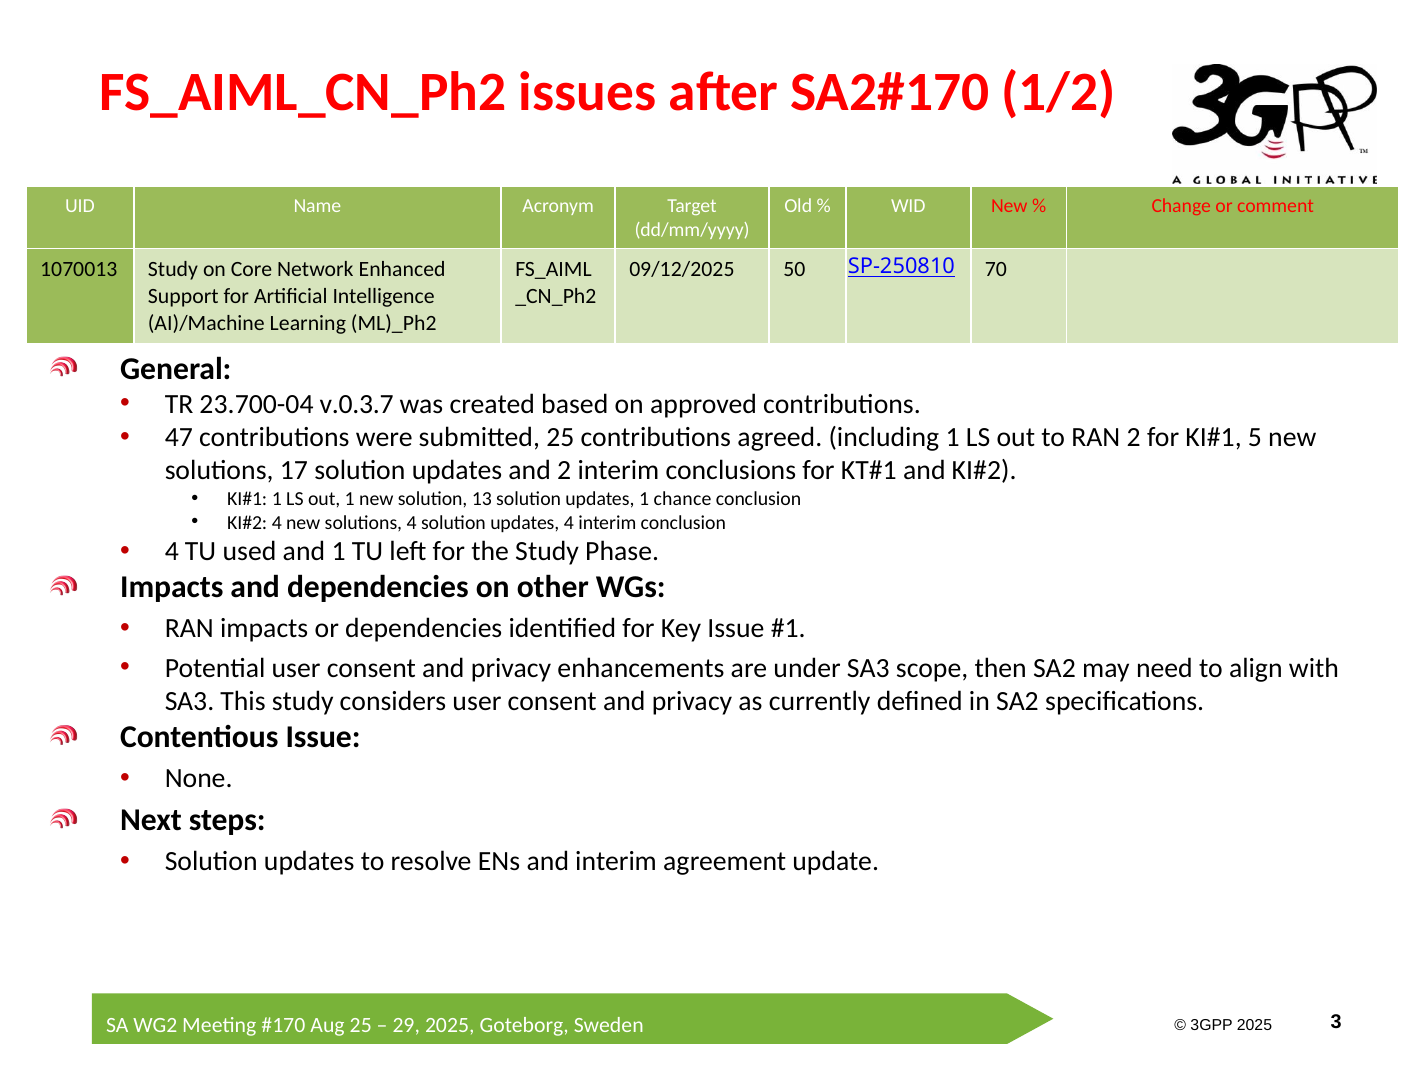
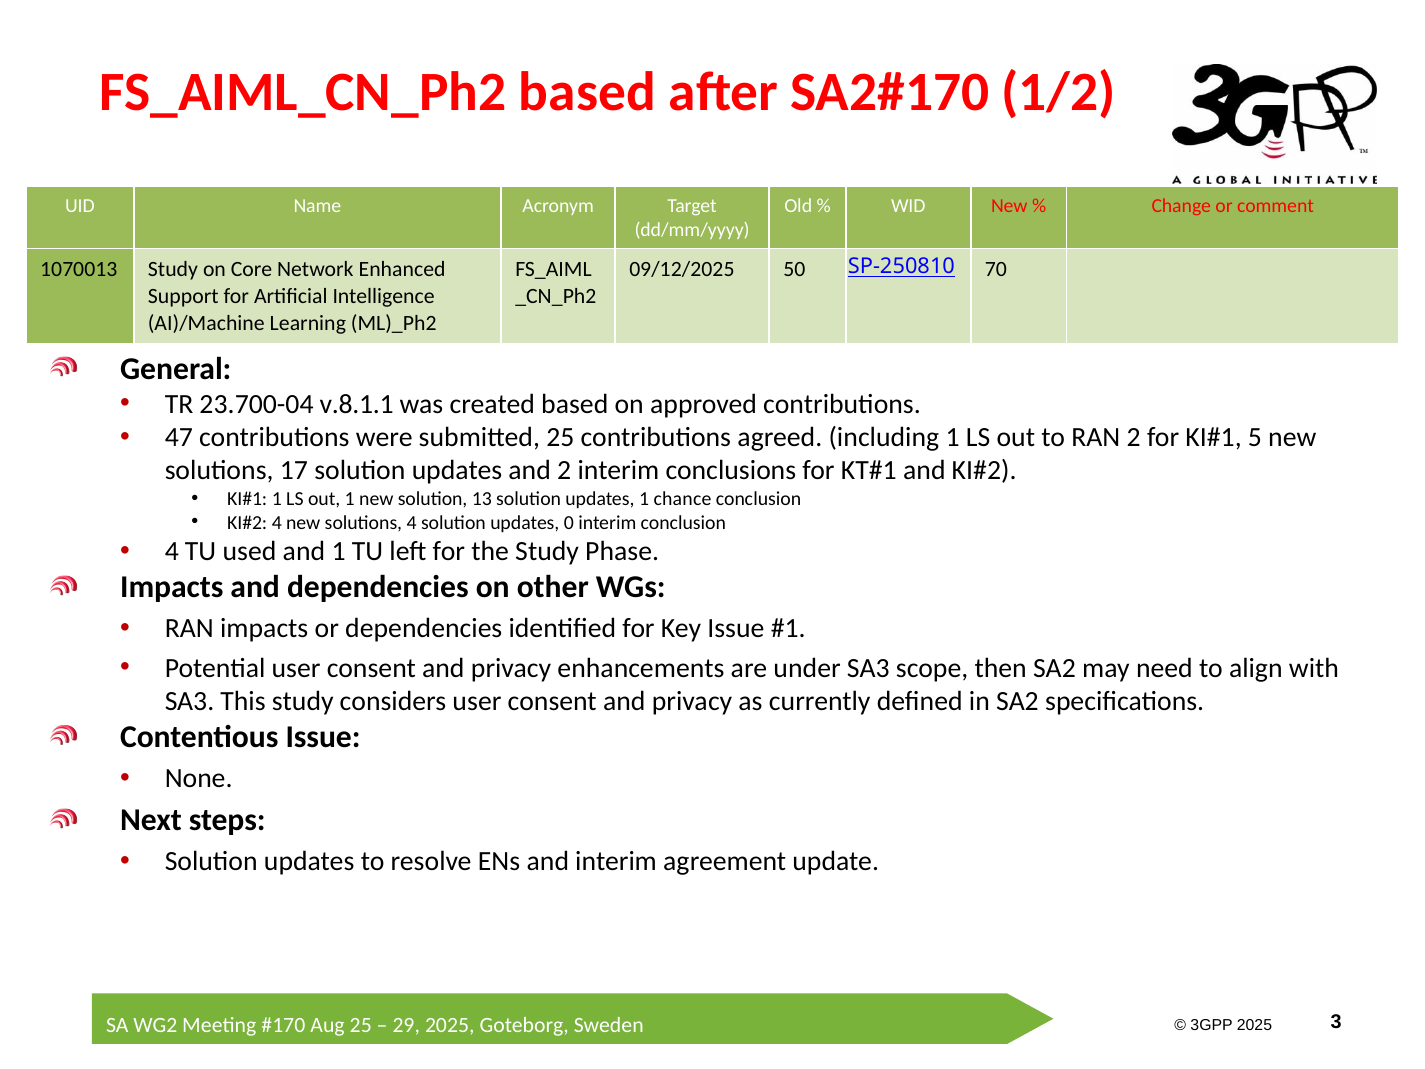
FS_AIML_CN_Ph2 issues: issues -> based
v.0.3.7: v.0.3.7 -> v.8.1.1
updates 4: 4 -> 0
